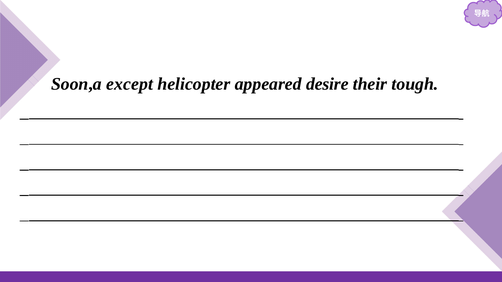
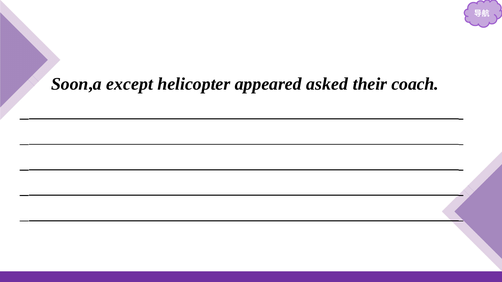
desire: desire -> asked
tough: tough -> coach
